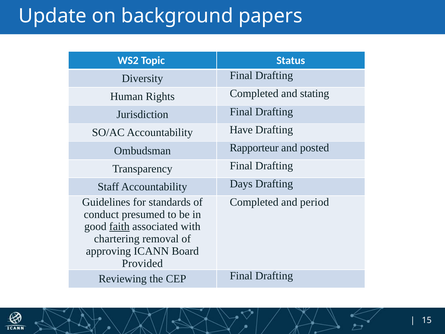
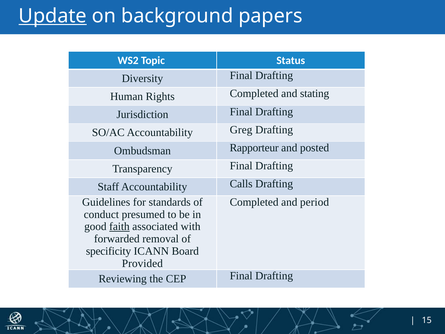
Update underline: none -> present
Have: Have -> Greg
Days: Days -> Calls
chartering: chartering -> forwarded
approving: approving -> specificity
